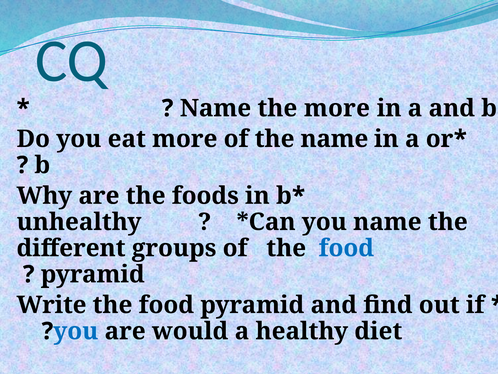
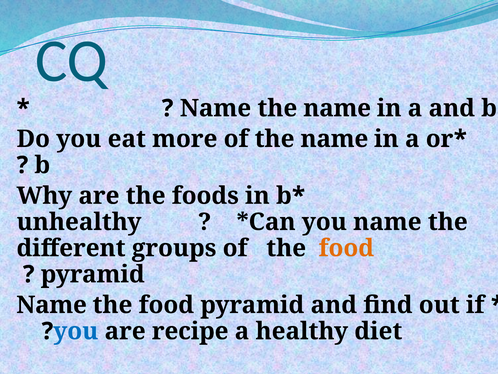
Name the more: more -> name
food at (346, 248) colour: blue -> orange
Write at (52, 305): Write -> Name
would: would -> recipe
